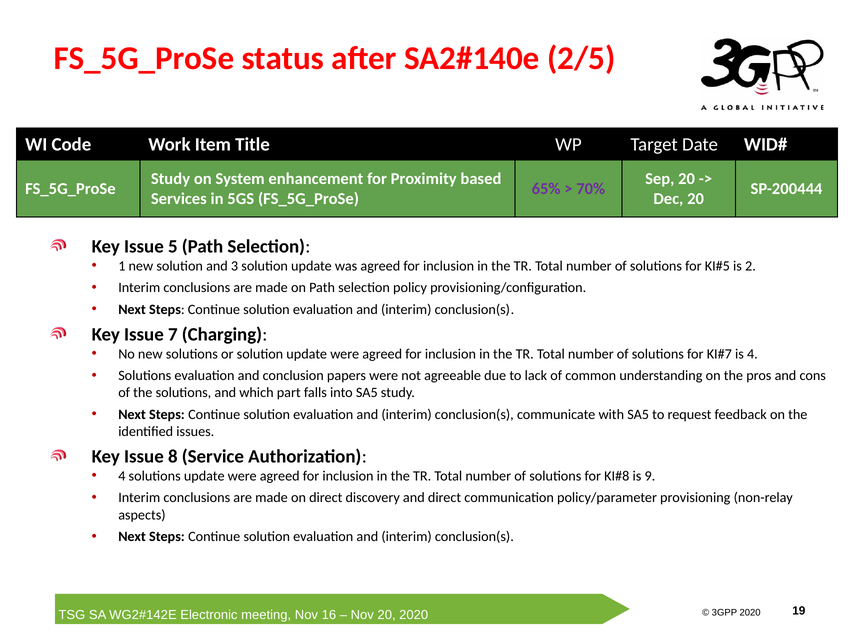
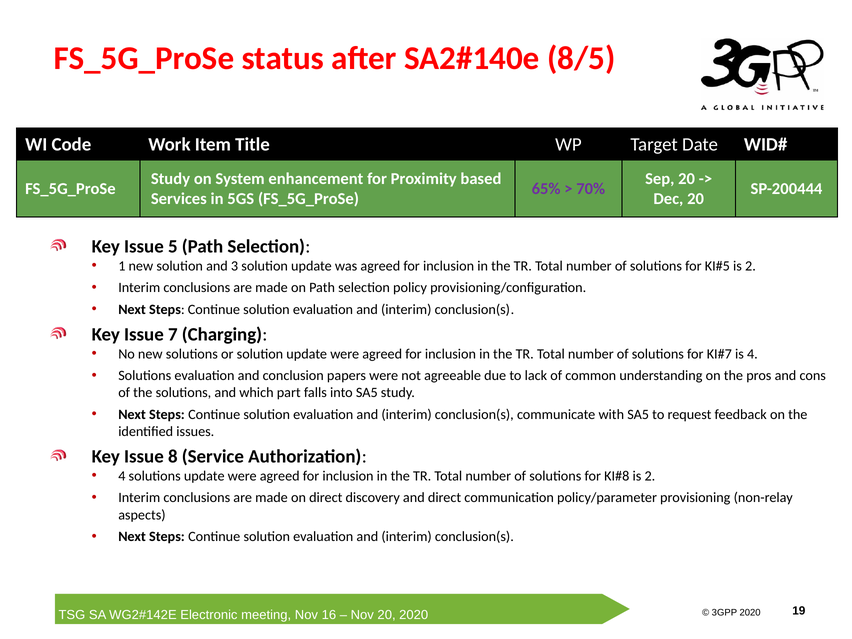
2/5: 2/5 -> 8/5
9 at (650, 476): 9 -> 2
